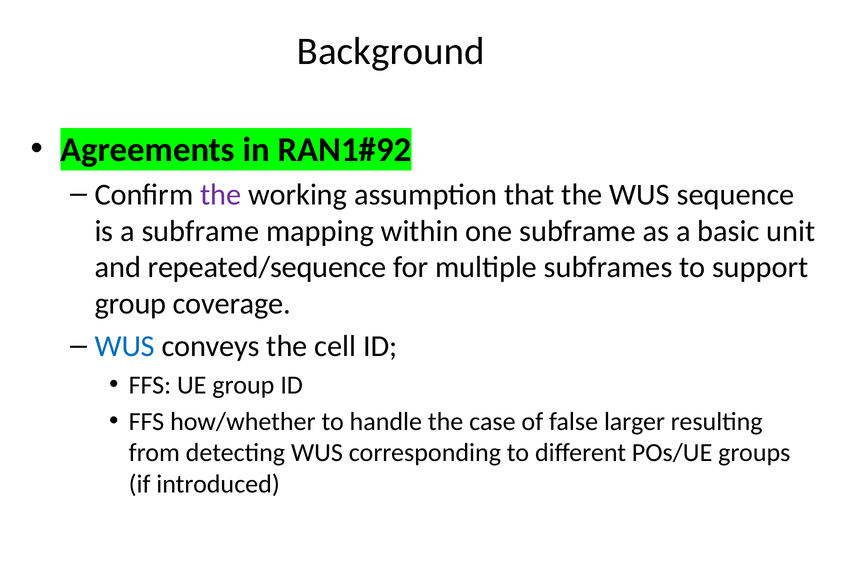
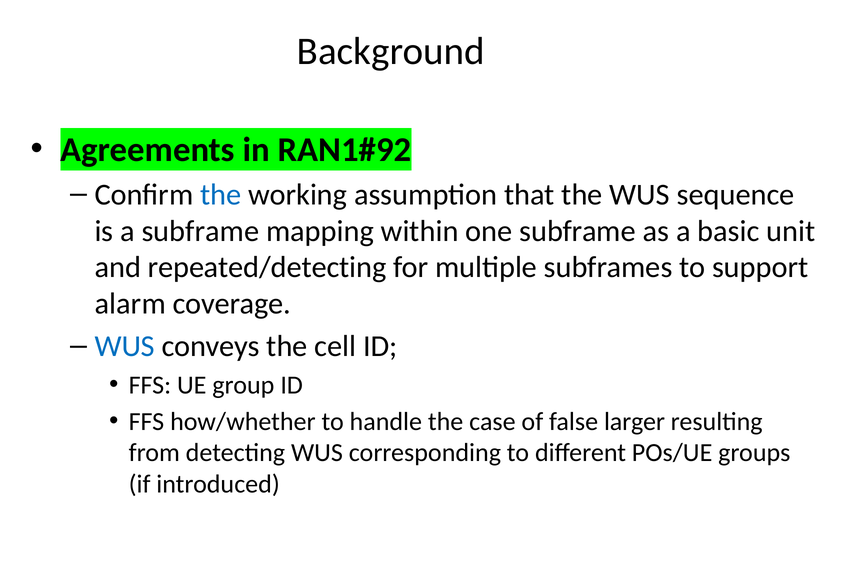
the at (221, 195) colour: purple -> blue
repeated/sequence: repeated/sequence -> repeated/detecting
group at (130, 304): group -> alarm
